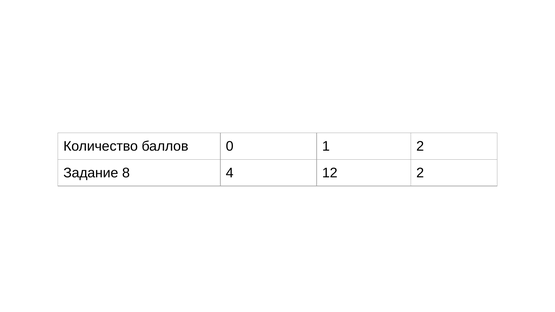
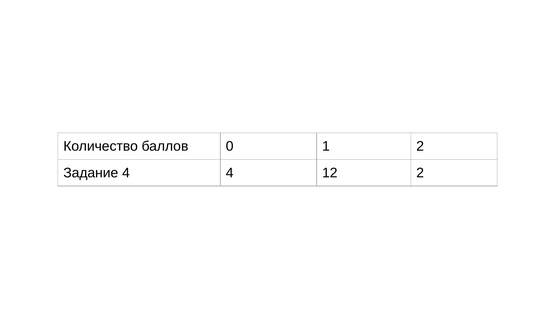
Задание 8: 8 -> 4
